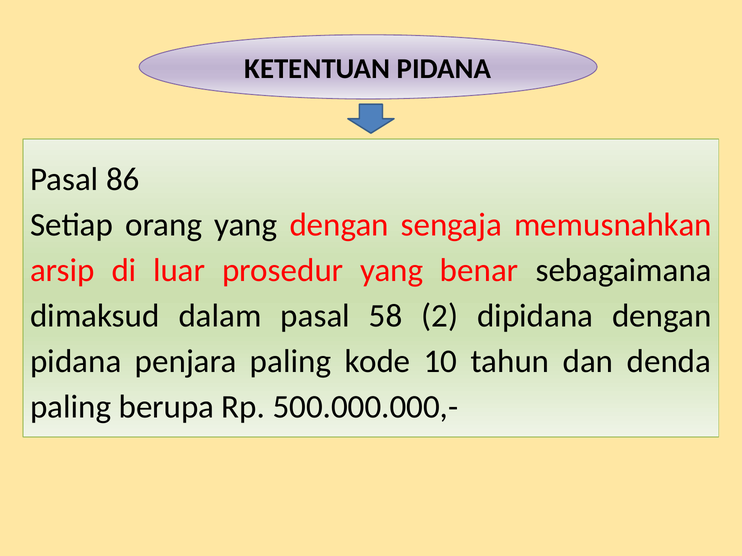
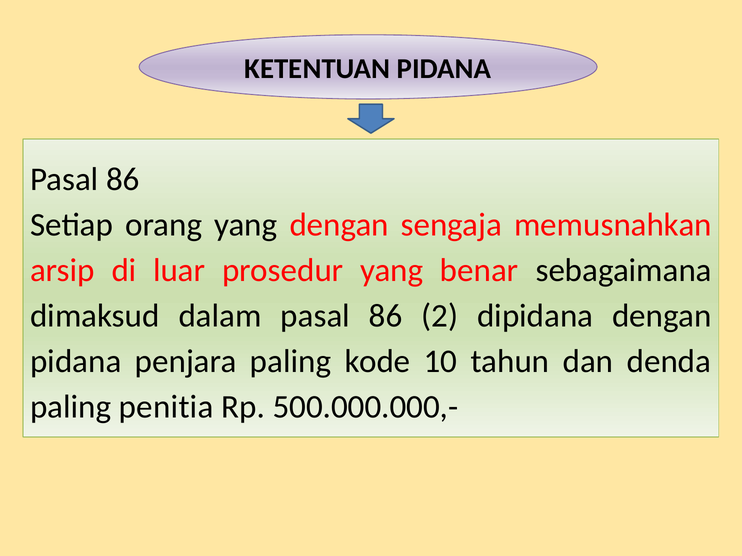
dalam pasal 58: 58 -> 86
berupa: berupa -> penitia
